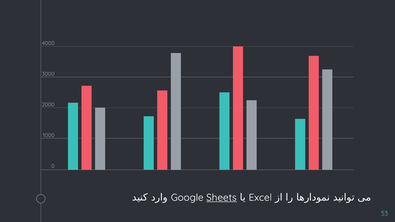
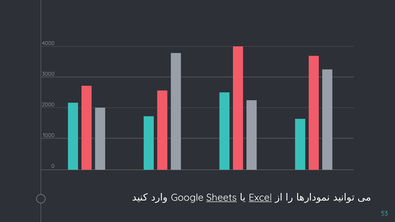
Excel underline: none -> present
